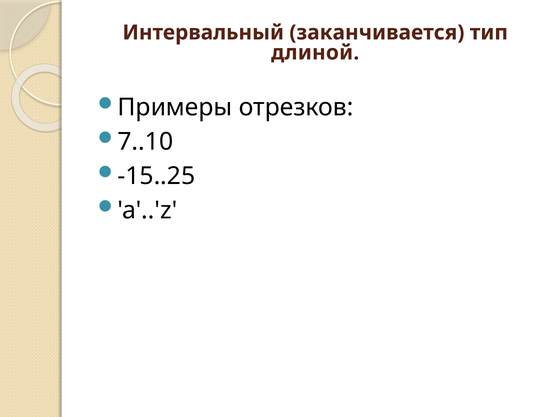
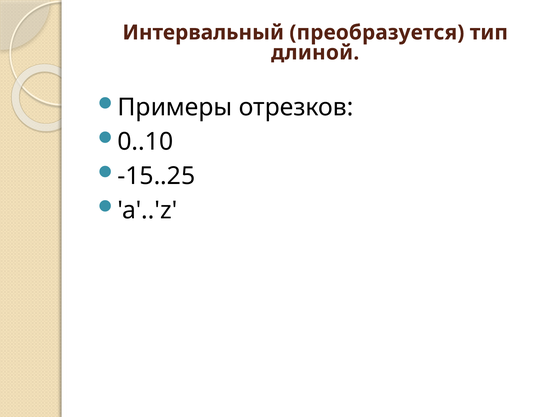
заканчивается: заканчивается -> преобразуется
7..10: 7..10 -> 0..10
